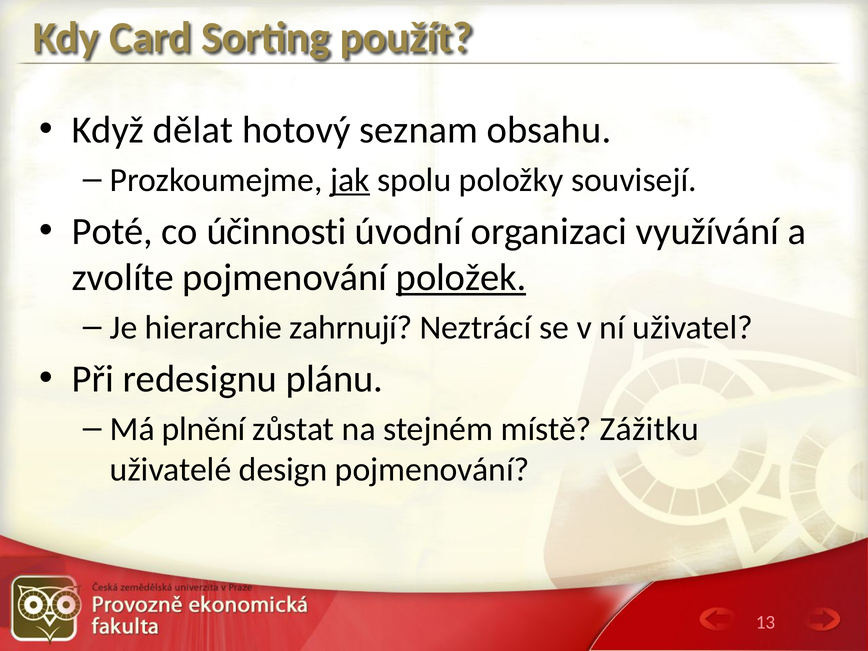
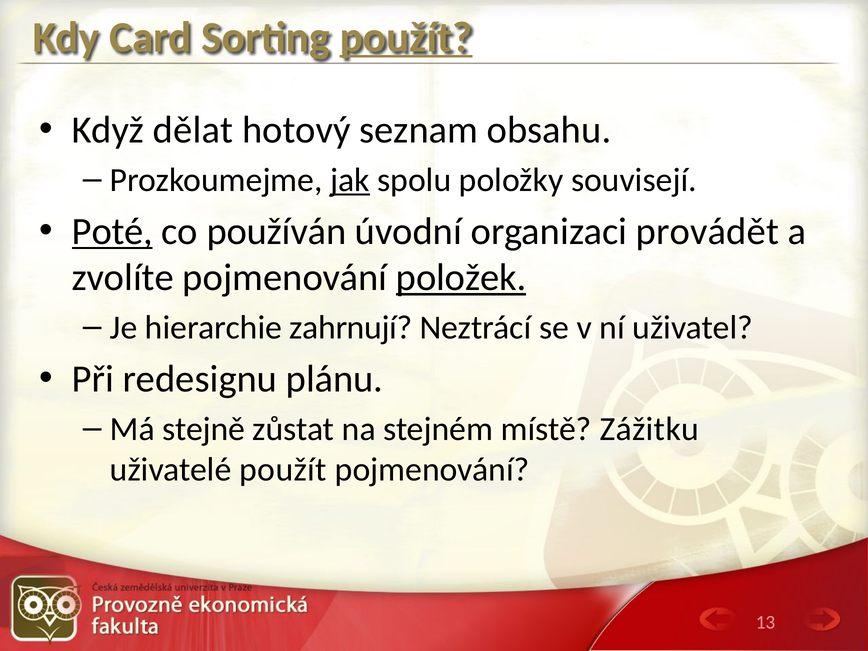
použít at (406, 38) underline: none -> present
Poté underline: none -> present
účinnosti: účinnosti -> používán
využívání: využívání -> provádět
plnění: plnění -> stejně
uživatelé design: design -> použít
